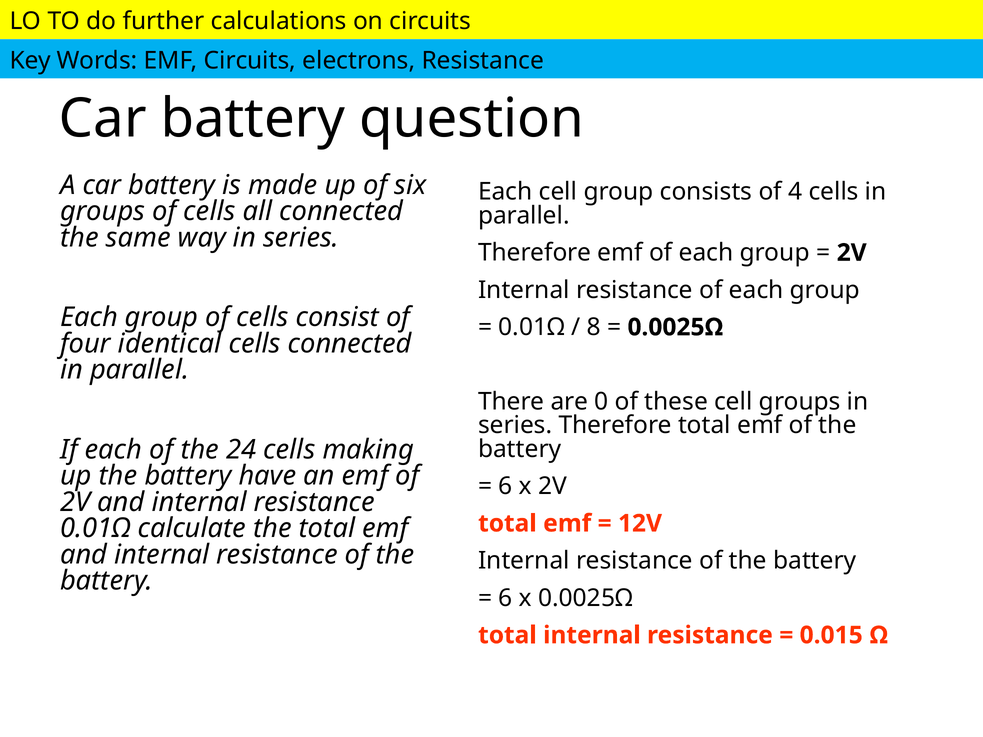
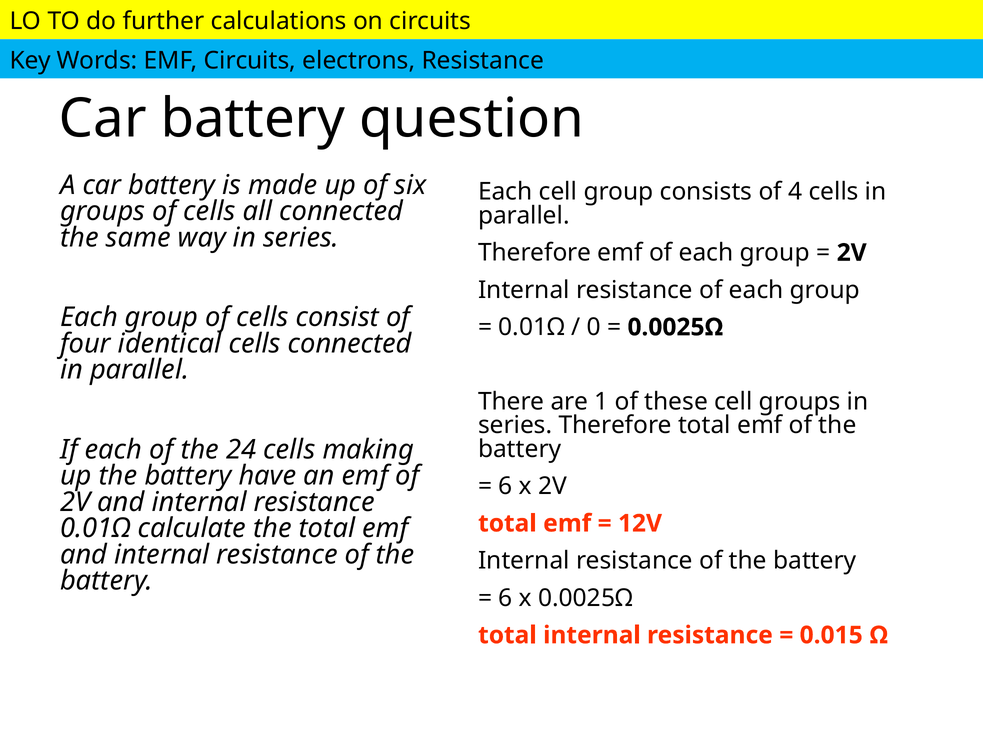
8: 8 -> 0
0: 0 -> 1
